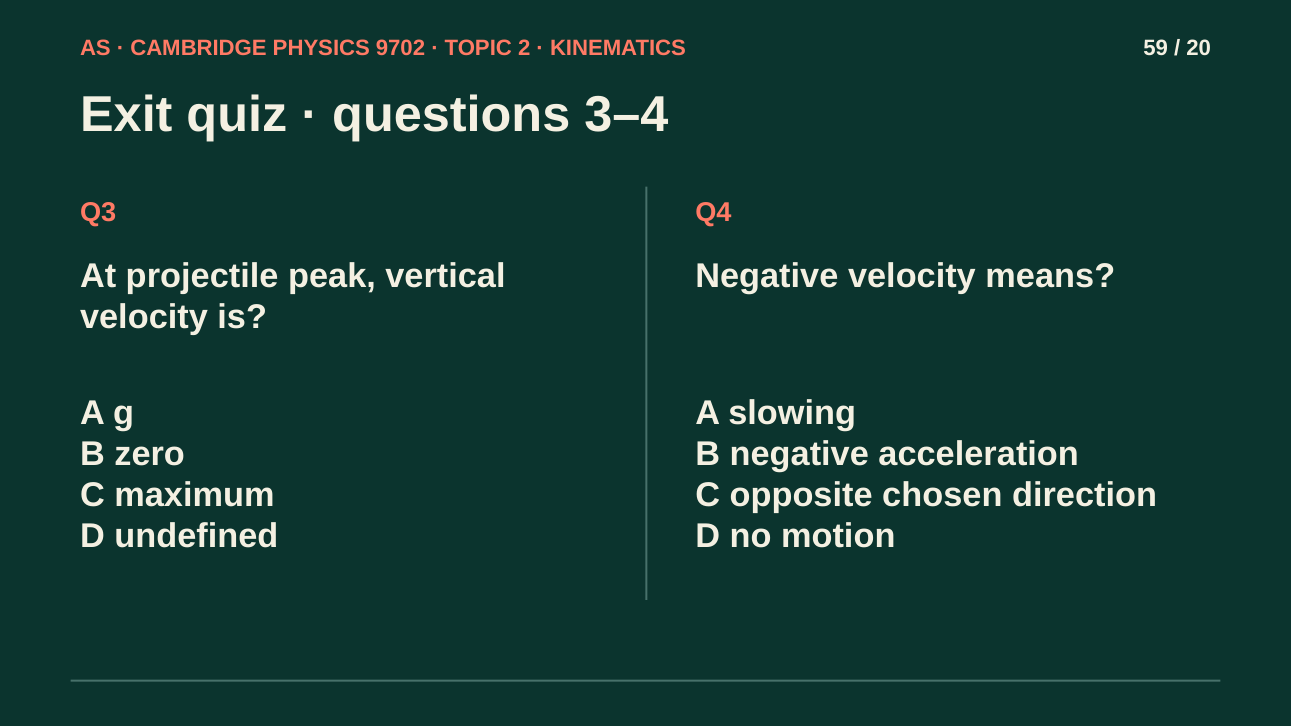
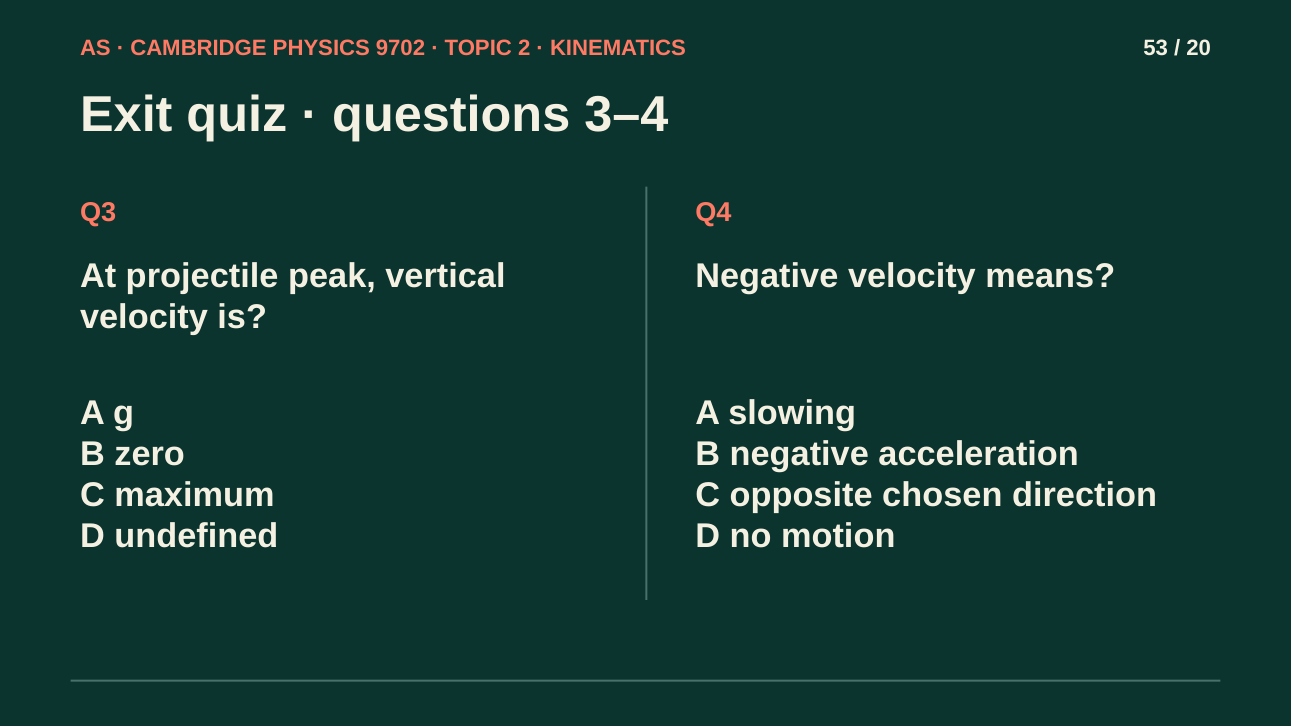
59: 59 -> 53
